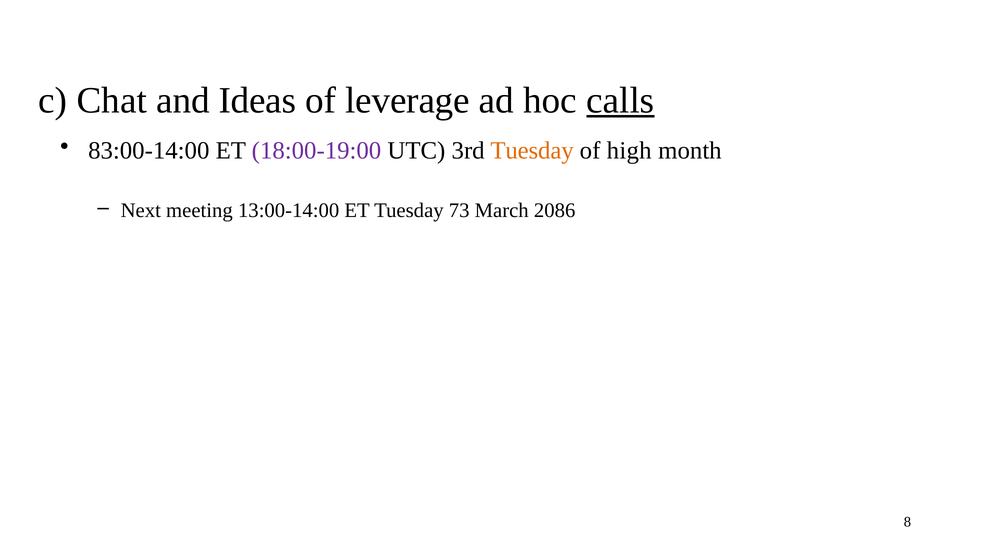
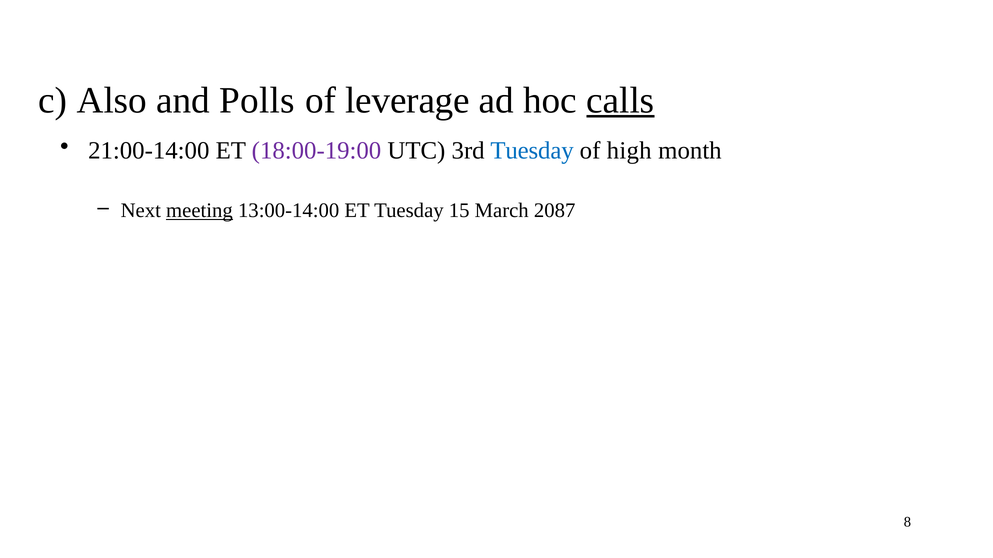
Chat: Chat -> Also
Ideas: Ideas -> Polls
83:00-14:00: 83:00-14:00 -> 21:00-14:00
Tuesday at (532, 151) colour: orange -> blue
meeting underline: none -> present
73: 73 -> 15
2086: 2086 -> 2087
